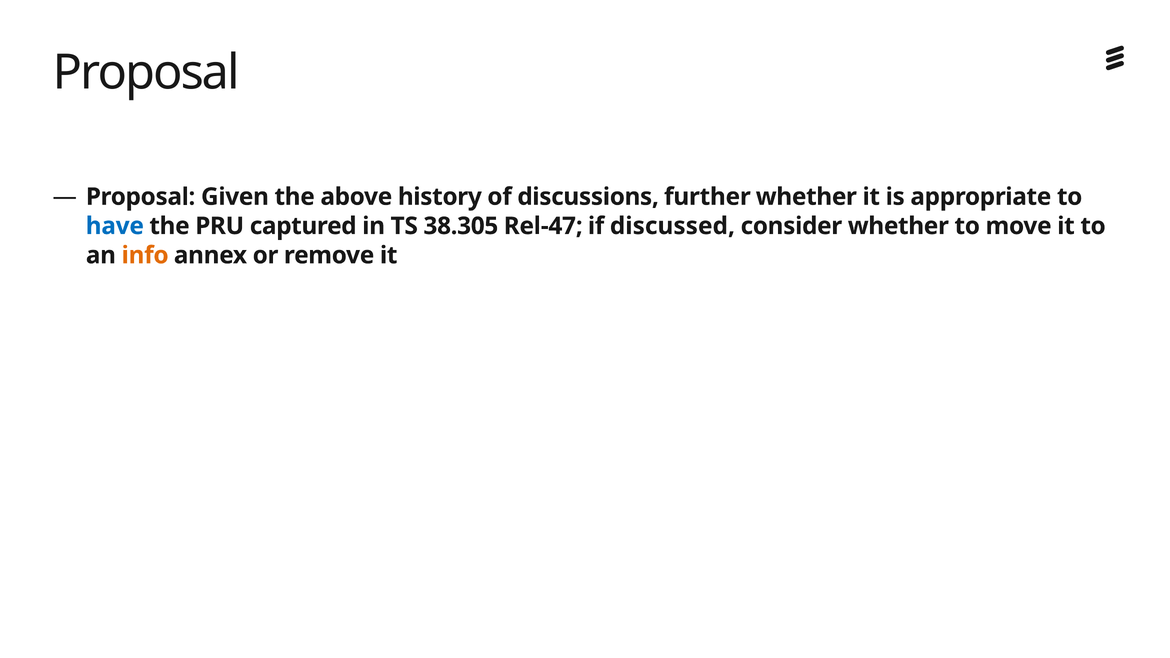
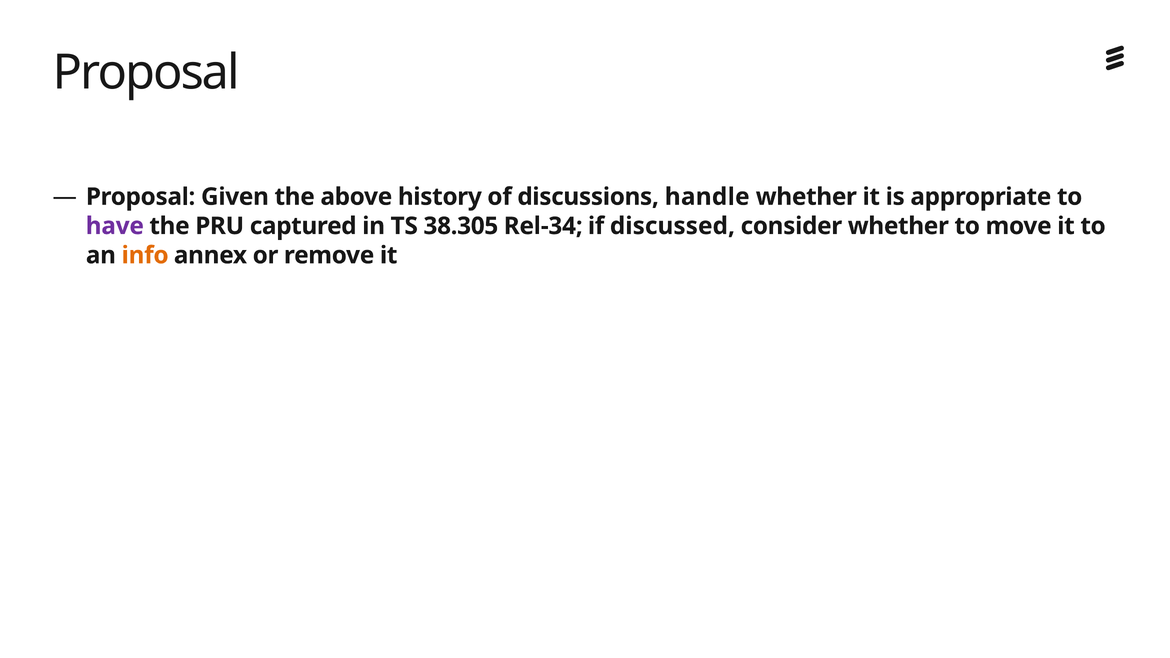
further: further -> handle
have colour: blue -> purple
Rel-47: Rel-47 -> Rel-34
